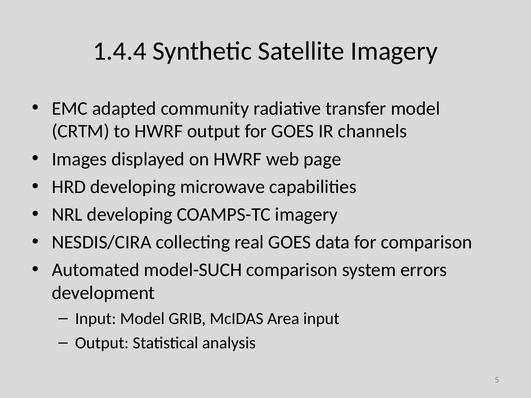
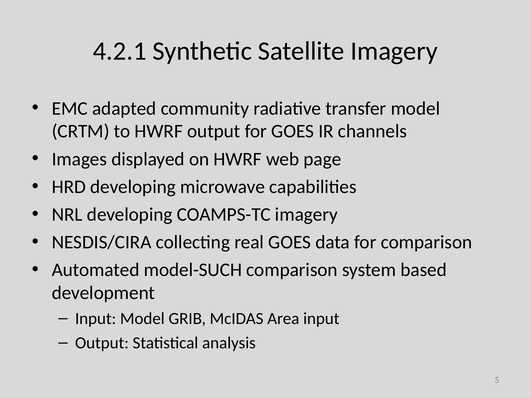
1.4.4: 1.4.4 -> 4.2.1
errors: errors -> based
